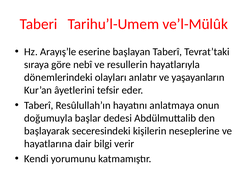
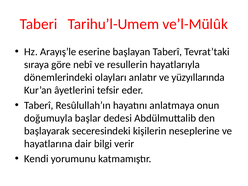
yaşayanların: yaşayanların -> yüzyıllarında
